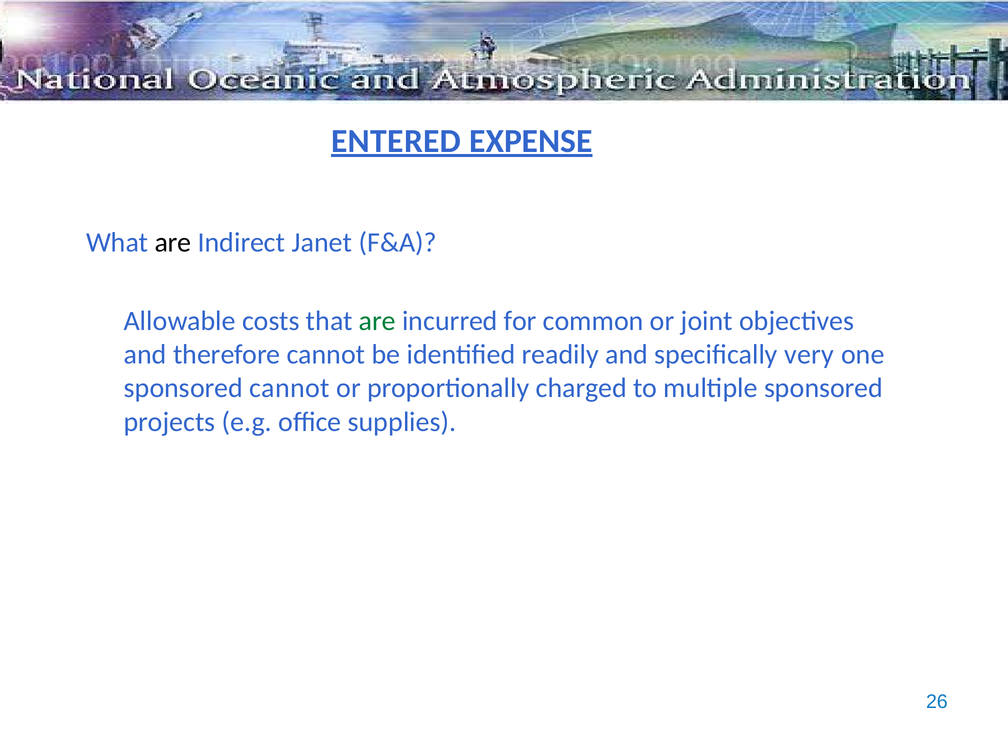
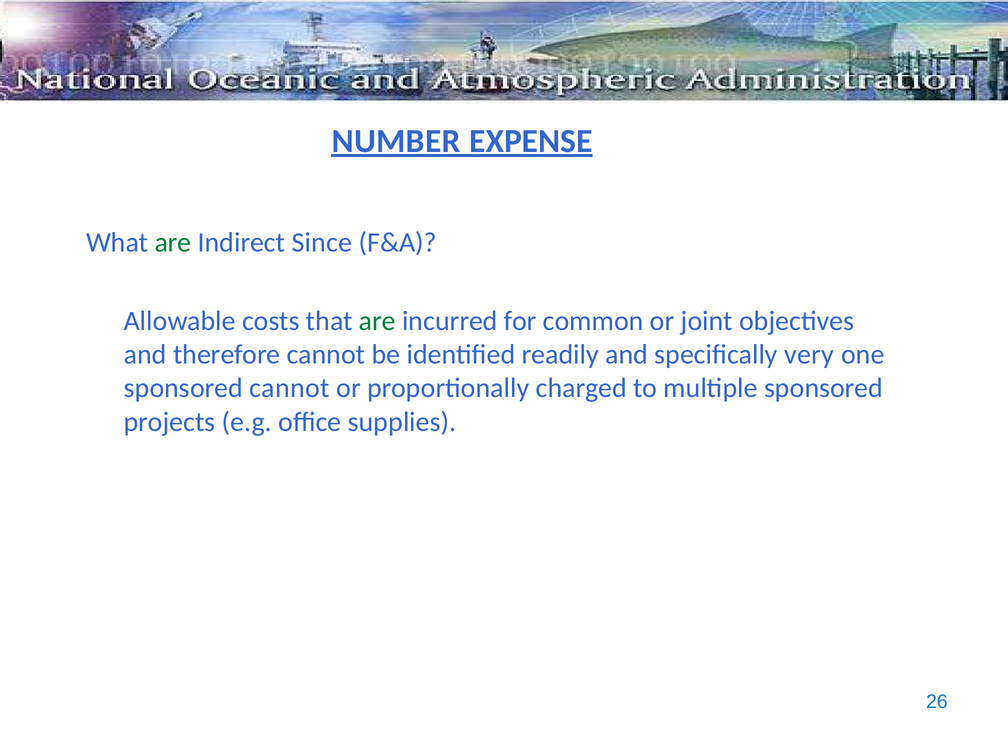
ENTERED: ENTERED -> NUMBER
are at (173, 243) colour: black -> green
Janet: Janet -> Since
